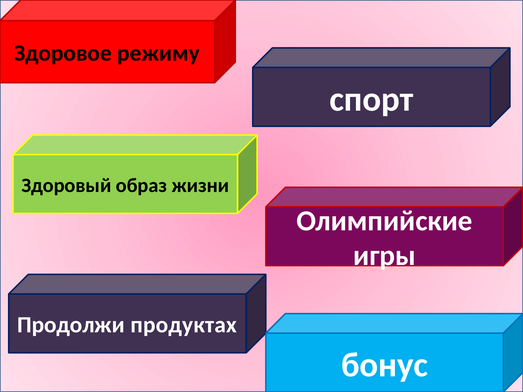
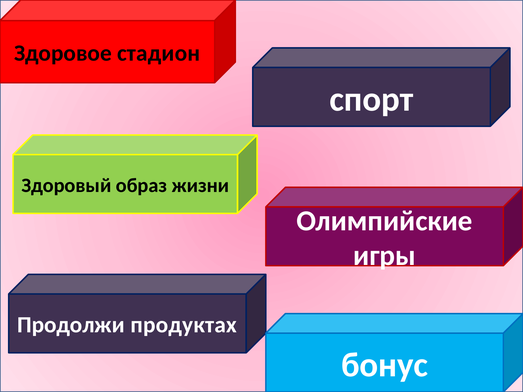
режиму: режиму -> стадион
